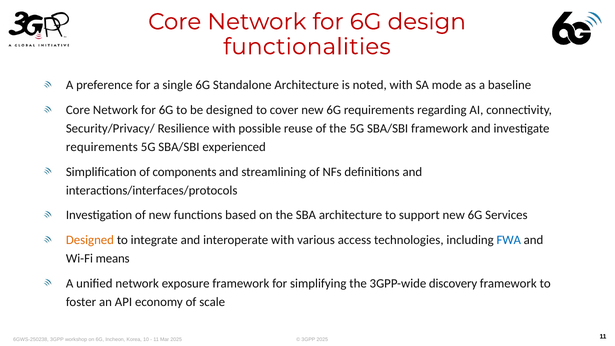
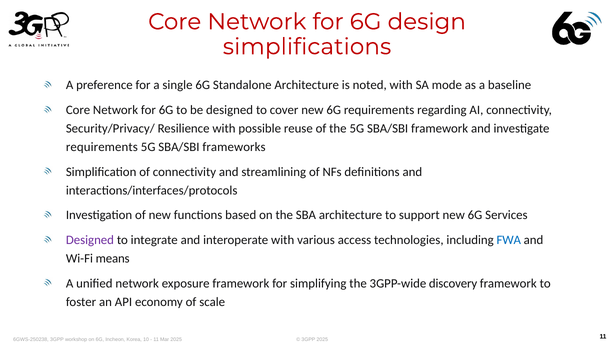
functionalities: functionalities -> simplifications
experienced: experienced -> frameworks
of components: components -> connectivity
Designed at (90, 240) colour: orange -> purple
